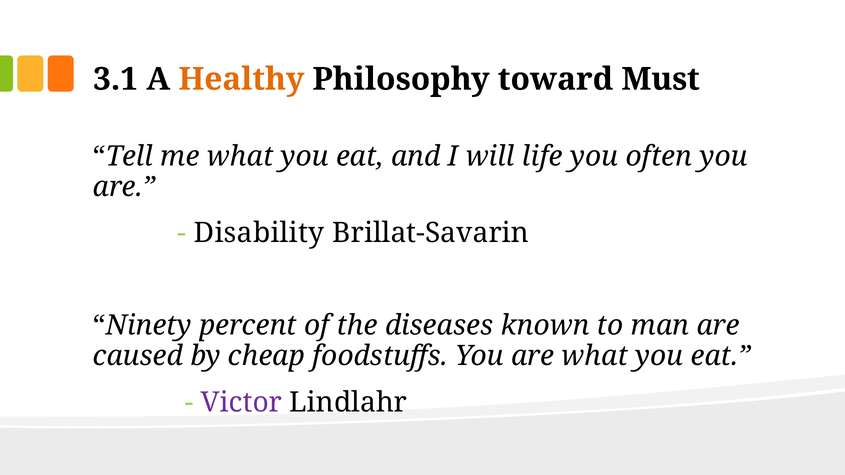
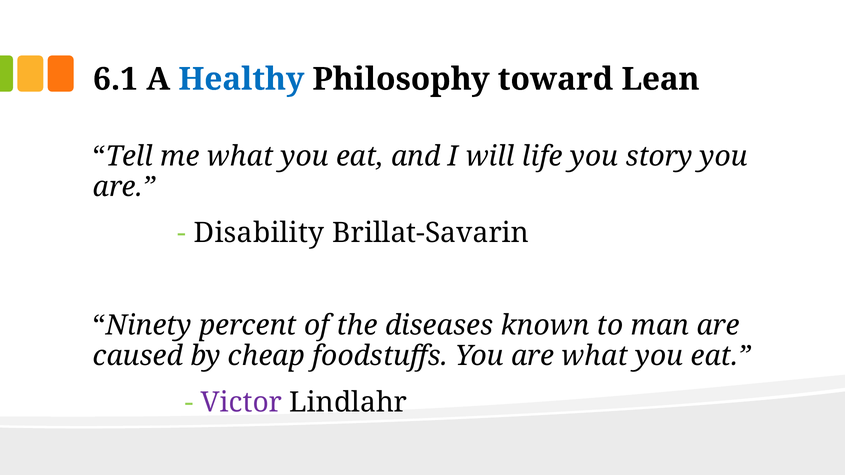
3.1: 3.1 -> 6.1
Healthy colour: orange -> blue
Must: Must -> Lean
often: often -> story
